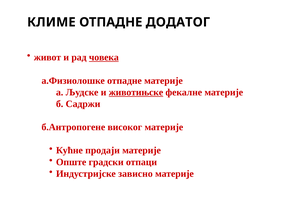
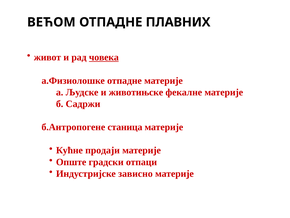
КЛИМЕ: КЛИМЕ -> ВЕЋОМ
ДОДАТОГ: ДОДАТОГ -> ПЛАВНИХ
животињске underline: present -> none
високог: високог -> станица
